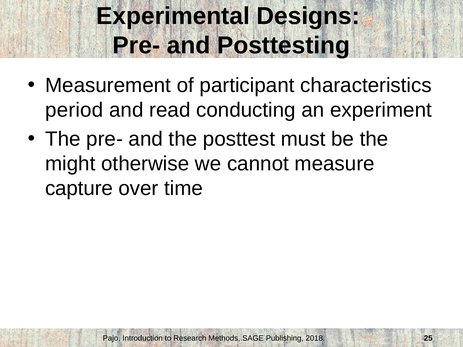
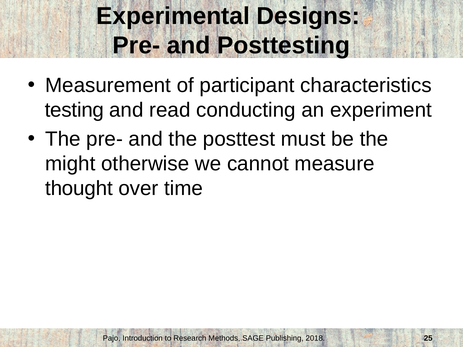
period: period -> testing
capture: capture -> thought
